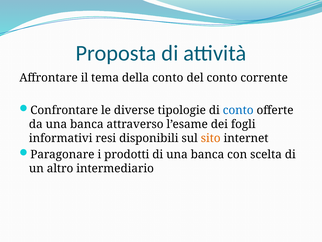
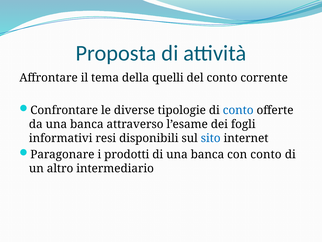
della conto: conto -> quelli
sito colour: orange -> blue
con scelta: scelta -> conto
